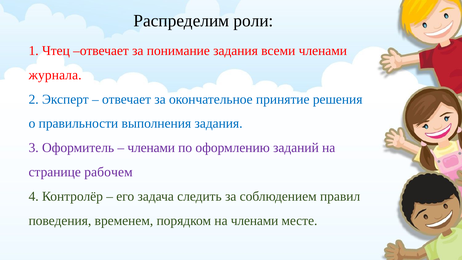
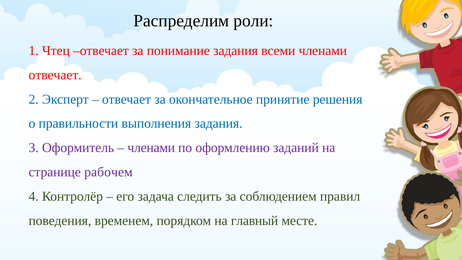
журнала at (55, 75): журнала -> отвечает
на членами: членами -> главный
